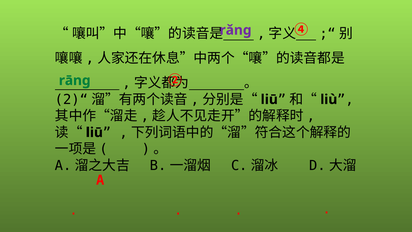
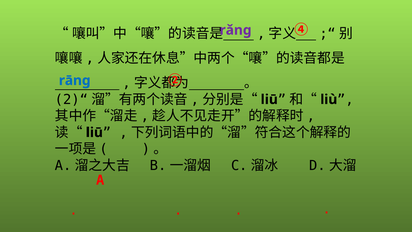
rānɡ colour: green -> blue
